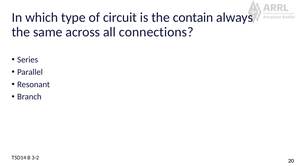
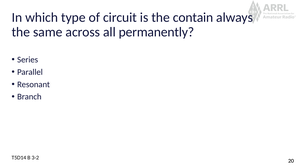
connections: connections -> permanently
